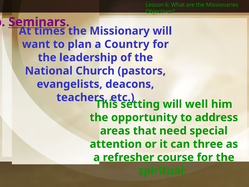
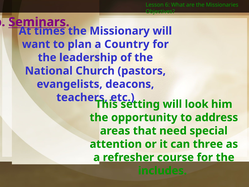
well: well -> look
spiritual: spiritual -> includes
